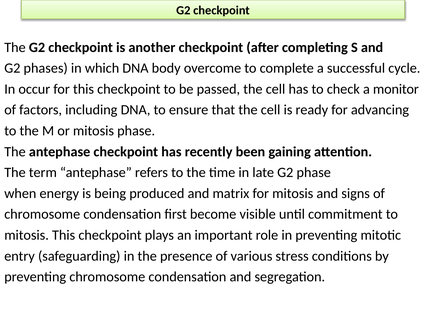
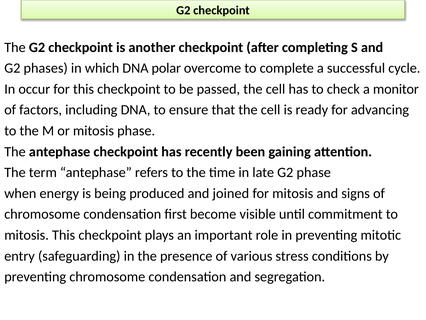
body: body -> polar
matrix: matrix -> joined
